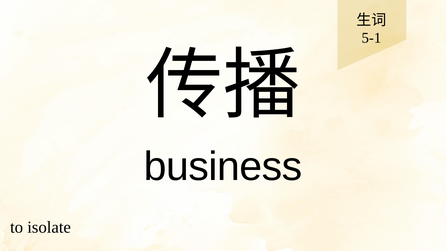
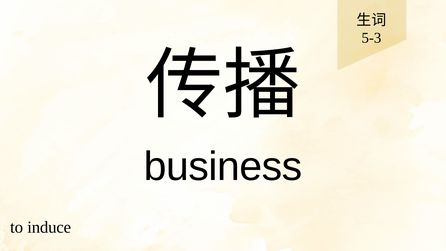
5-1: 5-1 -> 5-3
isolate: isolate -> induce
